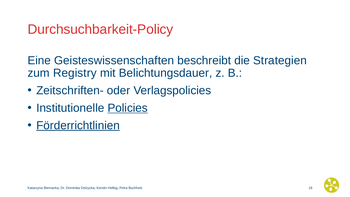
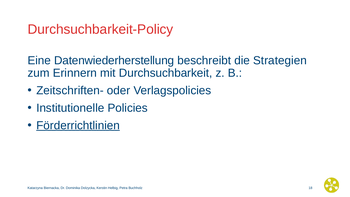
Geisteswissenschaften: Geisteswissenschaften -> Datenwiederherstellung
Registry: Registry -> Erinnern
Belichtungsdauer: Belichtungsdauer -> Durchsuchbarkeit
Policies underline: present -> none
